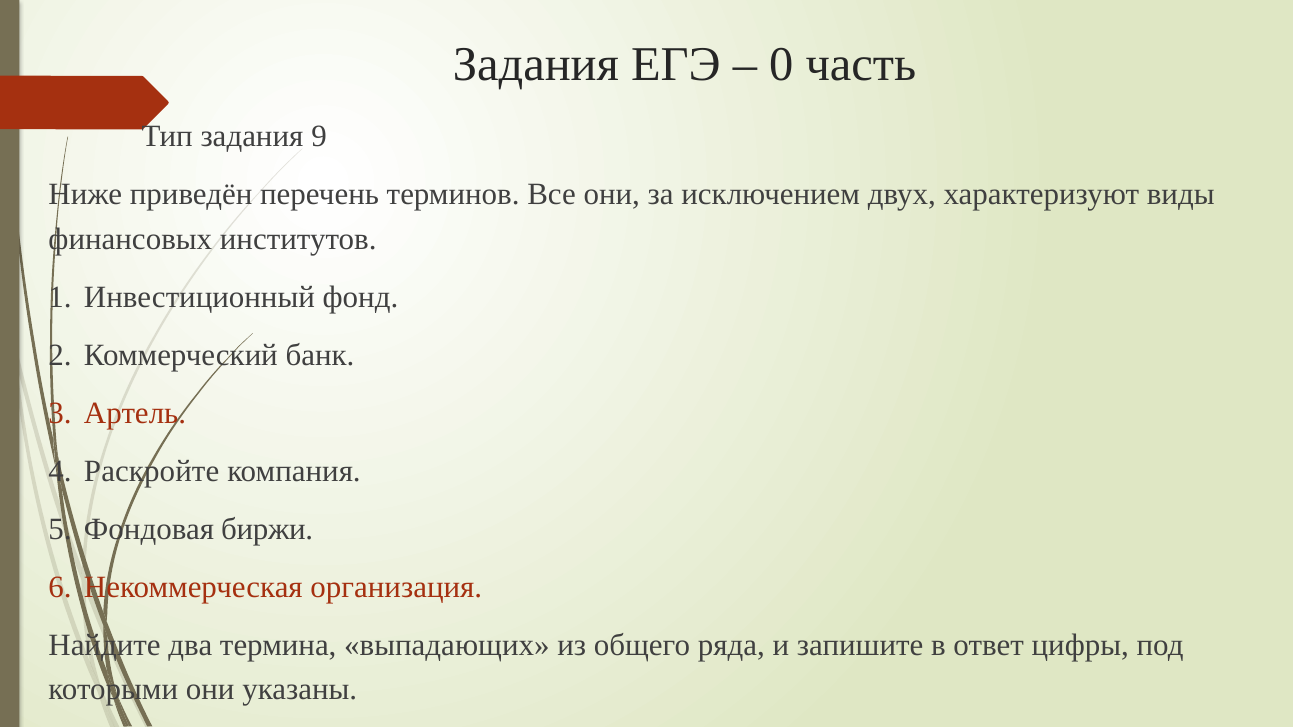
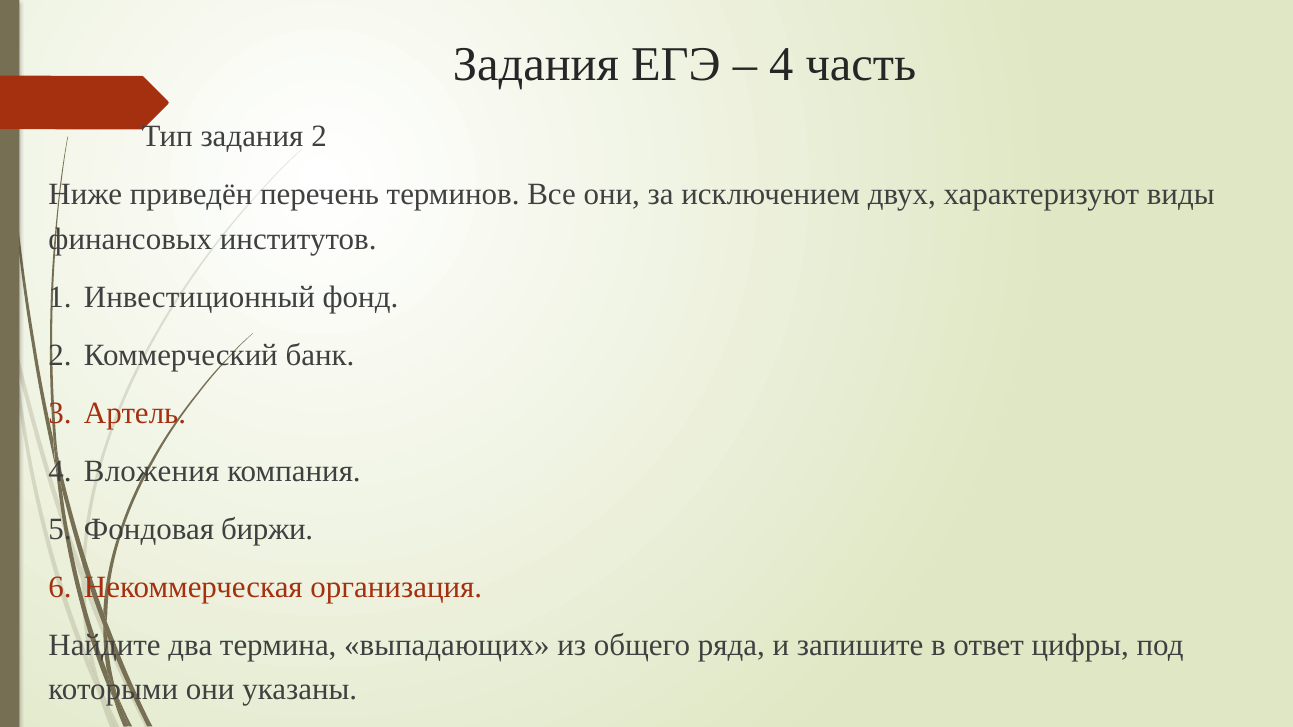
0 at (781, 65): 0 -> 4
задания 9: 9 -> 2
Раскройте: Раскройте -> Вложения
